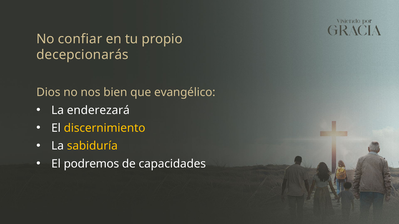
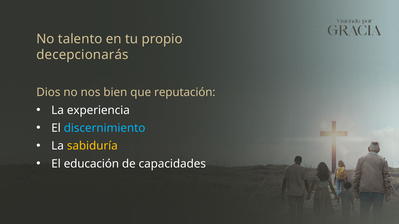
confiar: confiar -> talento
evangélico: evangélico -> reputación
enderezará: enderezará -> experiencia
discernimiento colour: yellow -> light blue
podremos: podremos -> educación
